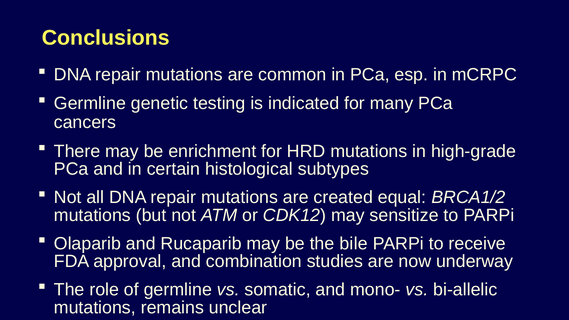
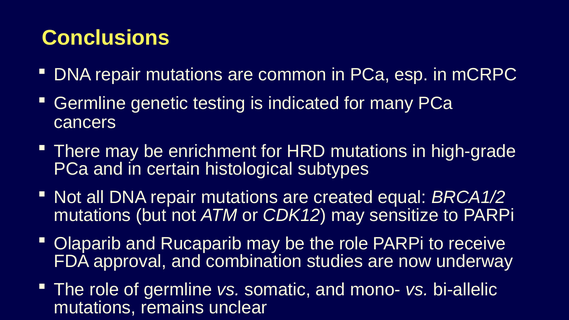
be the bile: bile -> role
